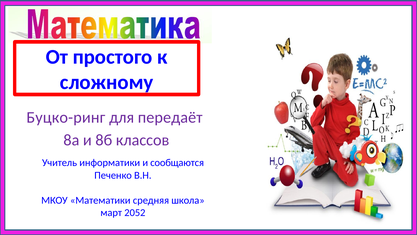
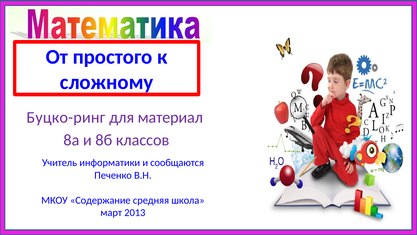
передаёт: передаёт -> материал
Математики: Математики -> Содержание
2052: 2052 -> 2013
